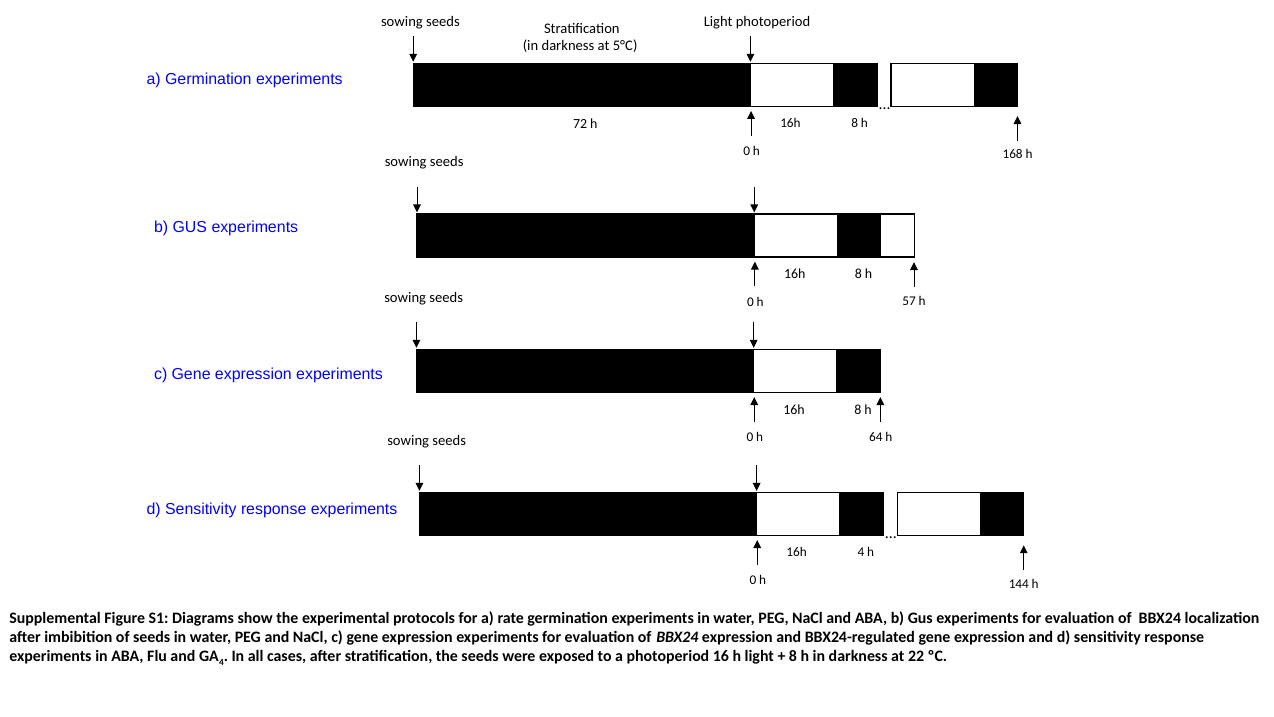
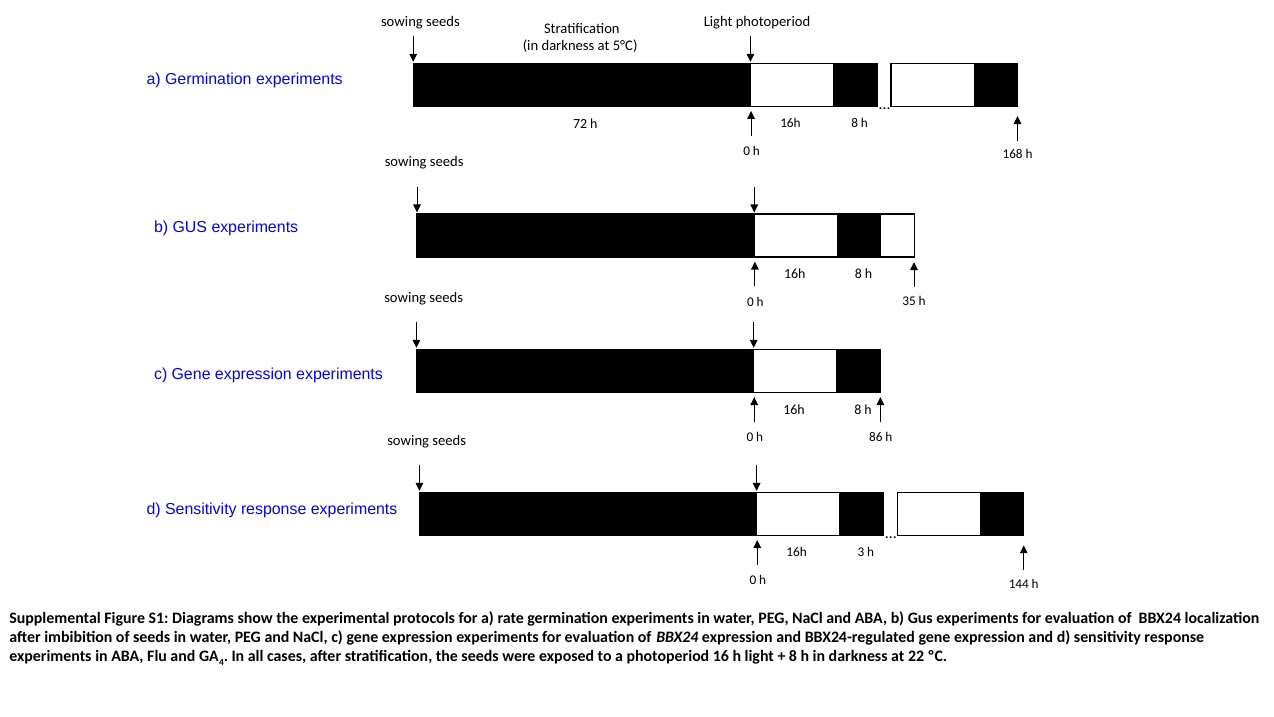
57: 57 -> 35
64: 64 -> 86
16h 4: 4 -> 3
